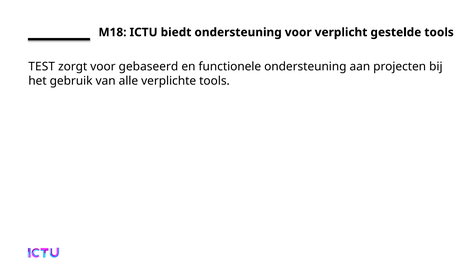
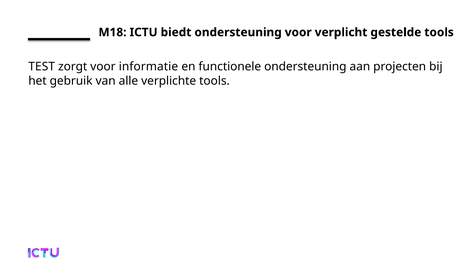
gebaseerd: gebaseerd -> informatie
